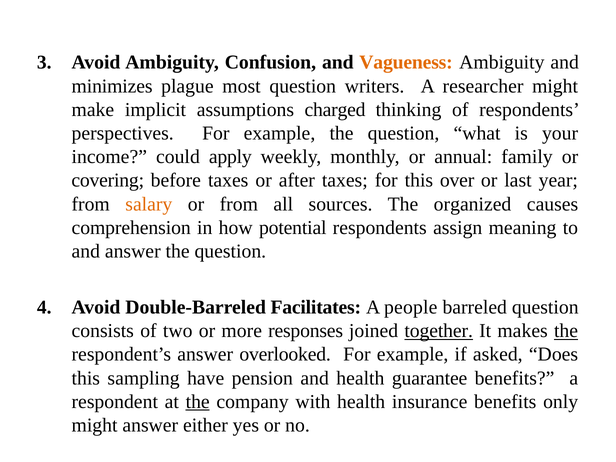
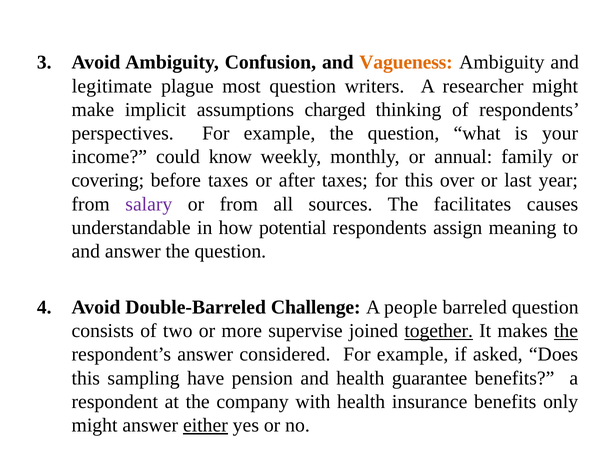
minimizes: minimizes -> legitimate
apply: apply -> know
salary colour: orange -> purple
organized: organized -> facilitates
comprehension: comprehension -> understandable
Facilitates: Facilitates -> Challenge
responses: responses -> supervise
overlooked: overlooked -> considered
the at (198, 402) underline: present -> none
either underline: none -> present
